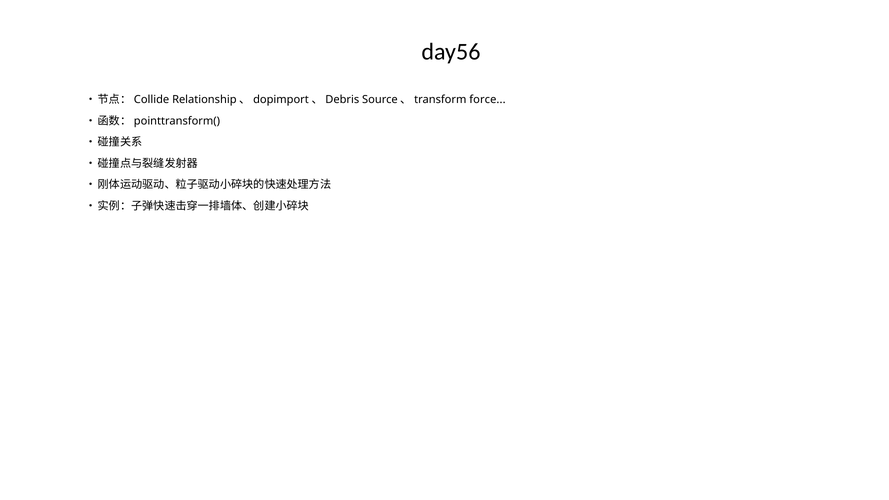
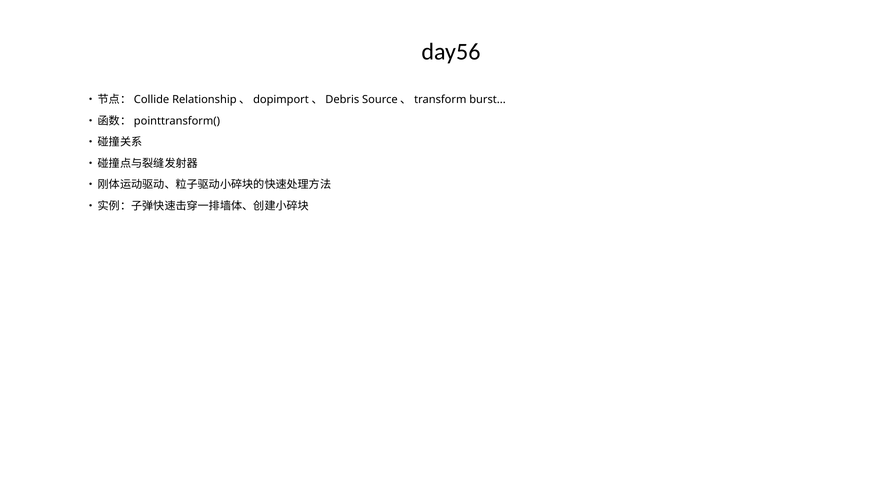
force: force -> burst
